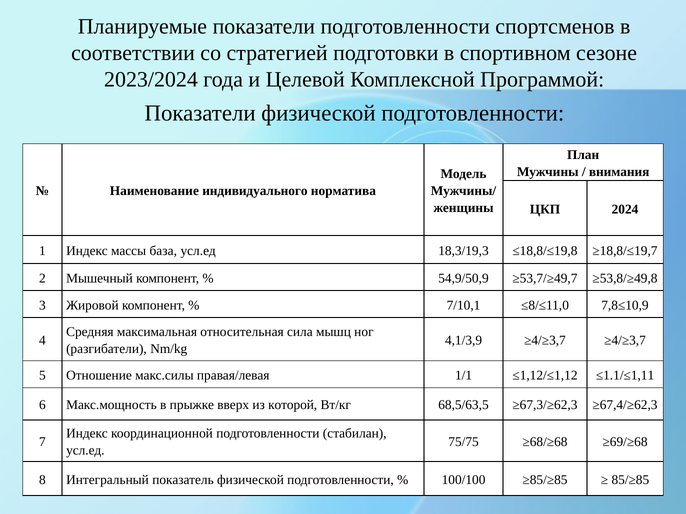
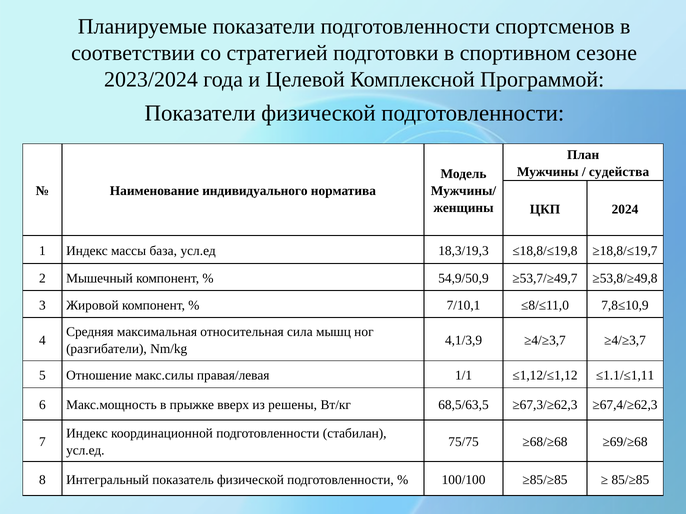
внимания: внимания -> судейства
которой: которой -> решены
